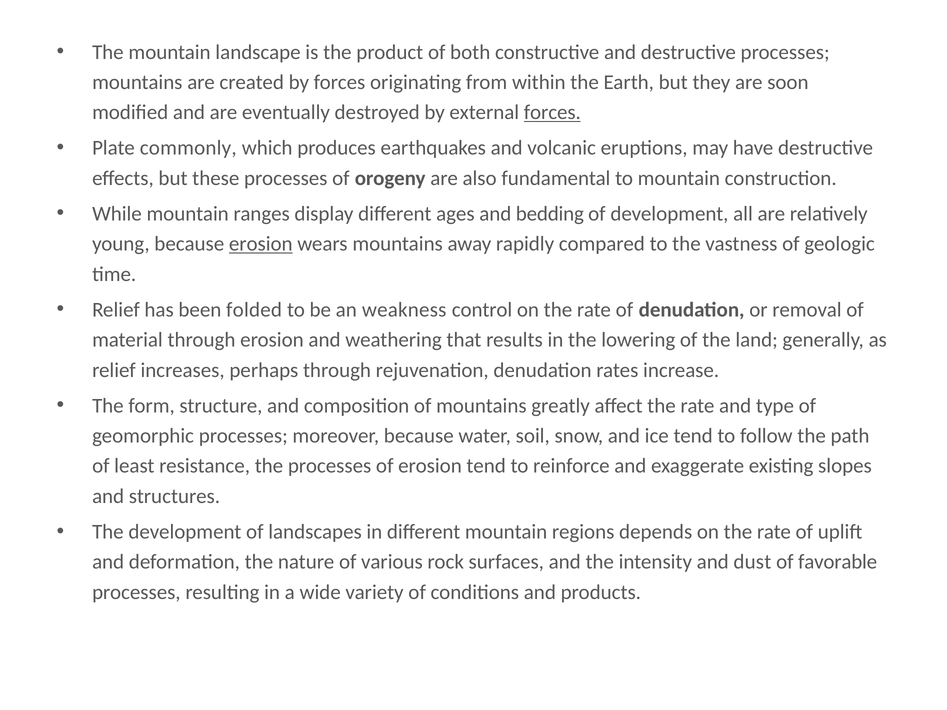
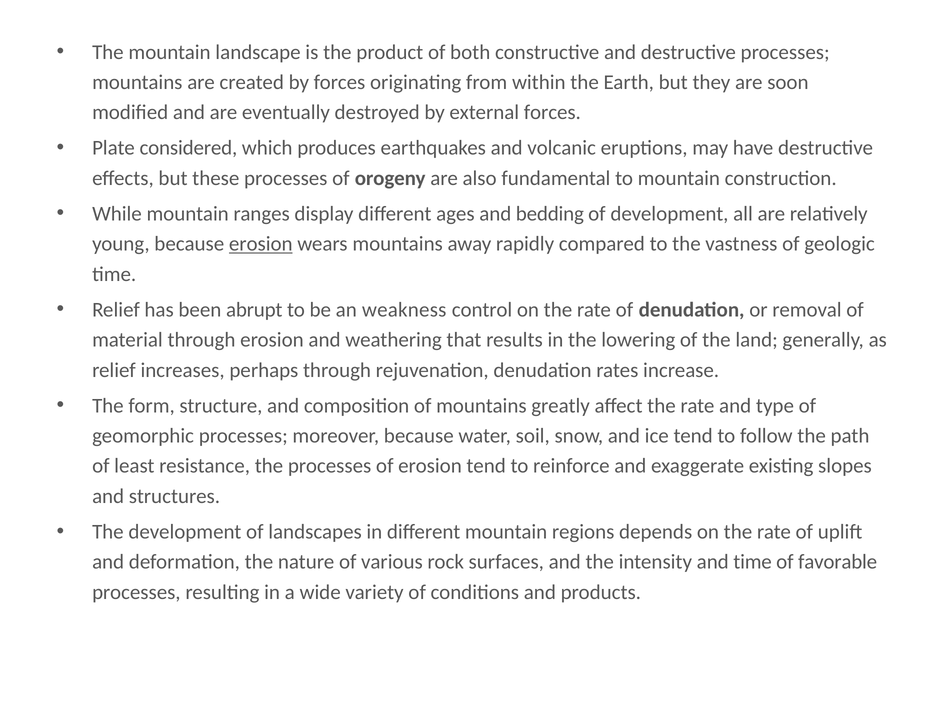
forces at (552, 113) underline: present -> none
commonly: commonly -> considered
folded: folded -> abrupt
and dust: dust -> time
